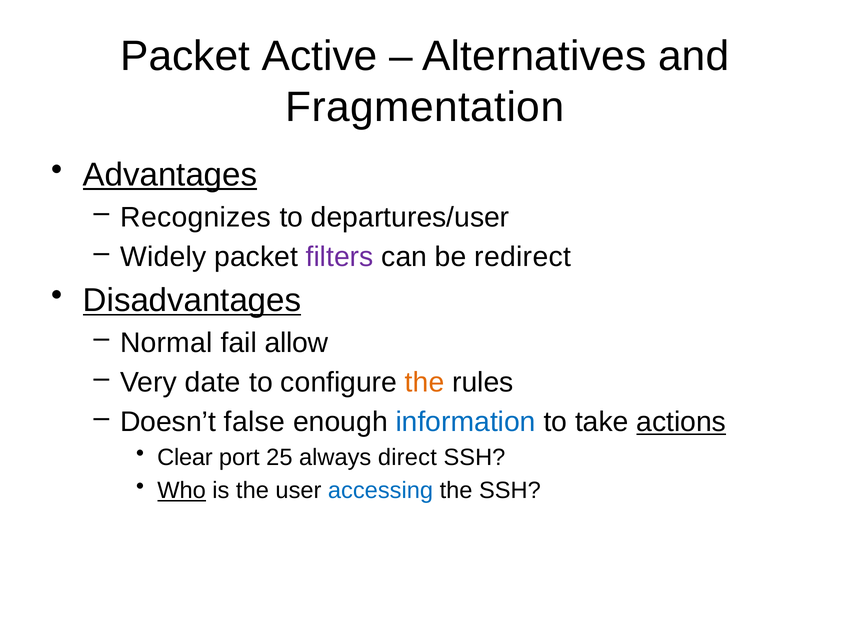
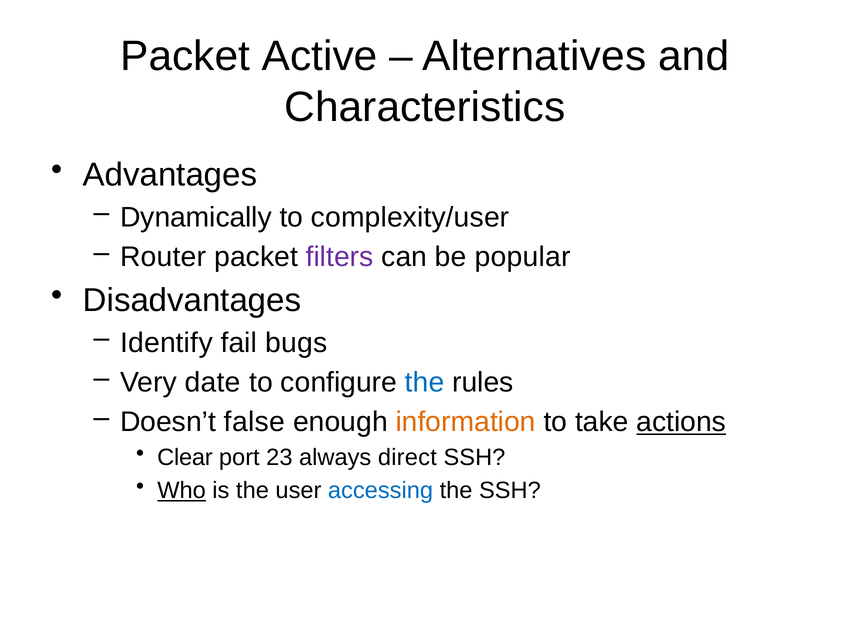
Fragmentation: Fragmentation -> Characteristics
Advantages underline: present -> none
Recognizes: Recognizes -> Dynamically
departures/user: departures/user -> complexity/user
Widely: Widely -> Router
redirect: redirect -> popular
Disadvantages underline: present -> none
Normal: Normal -> Identify
allow: allow -> bugs
the at (425, 383) colour: orange -> blue
information colour: blue -> orange
25: 25 -> 23
